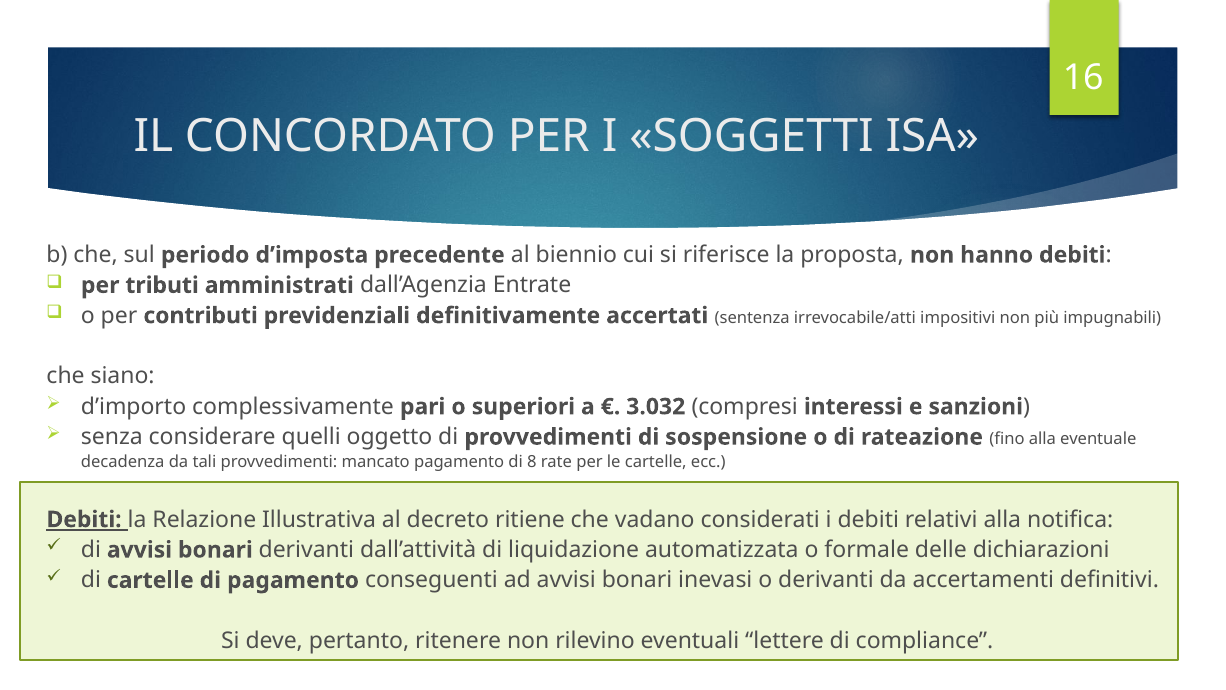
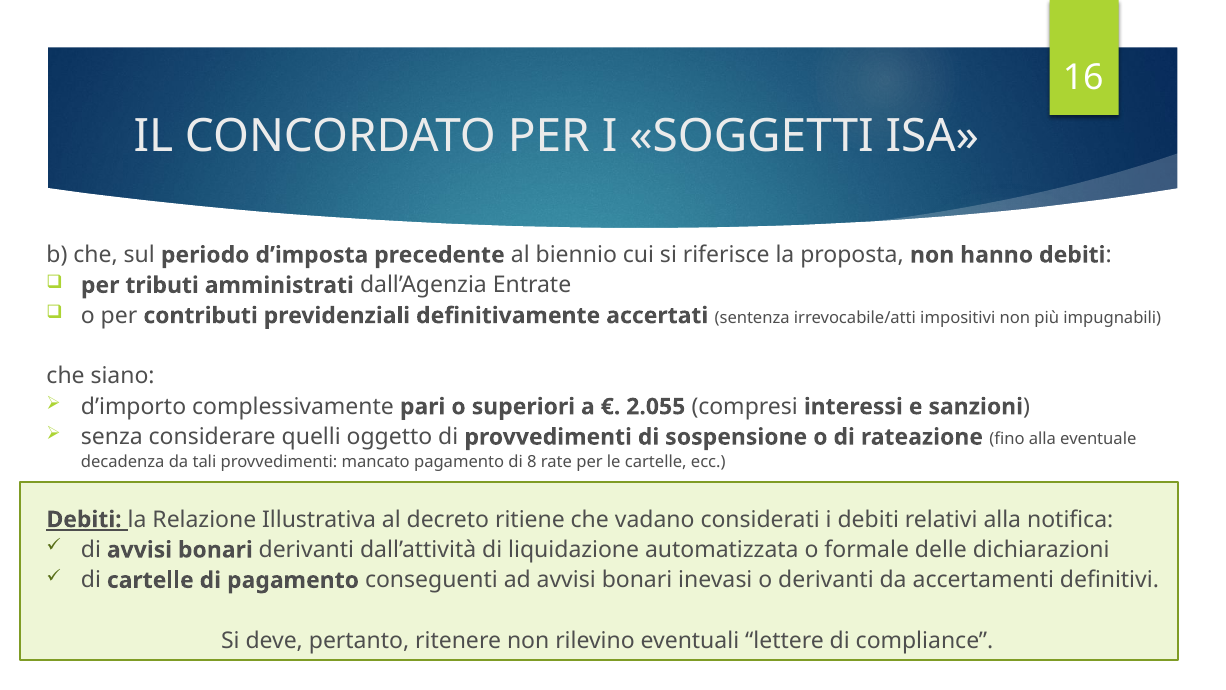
3.032: 3.032 -> 2.055
